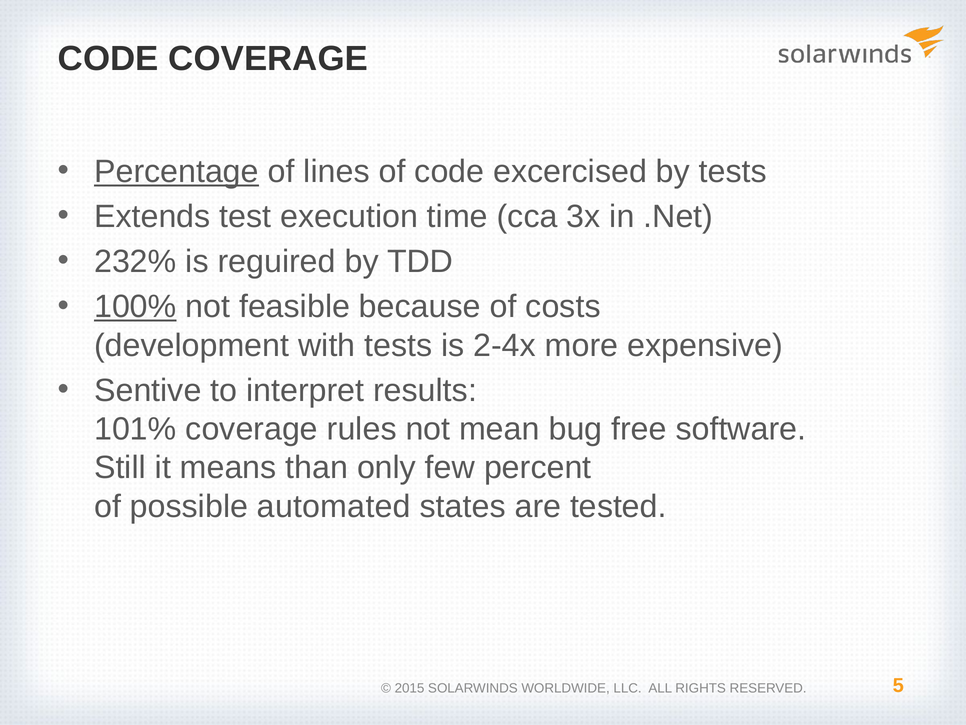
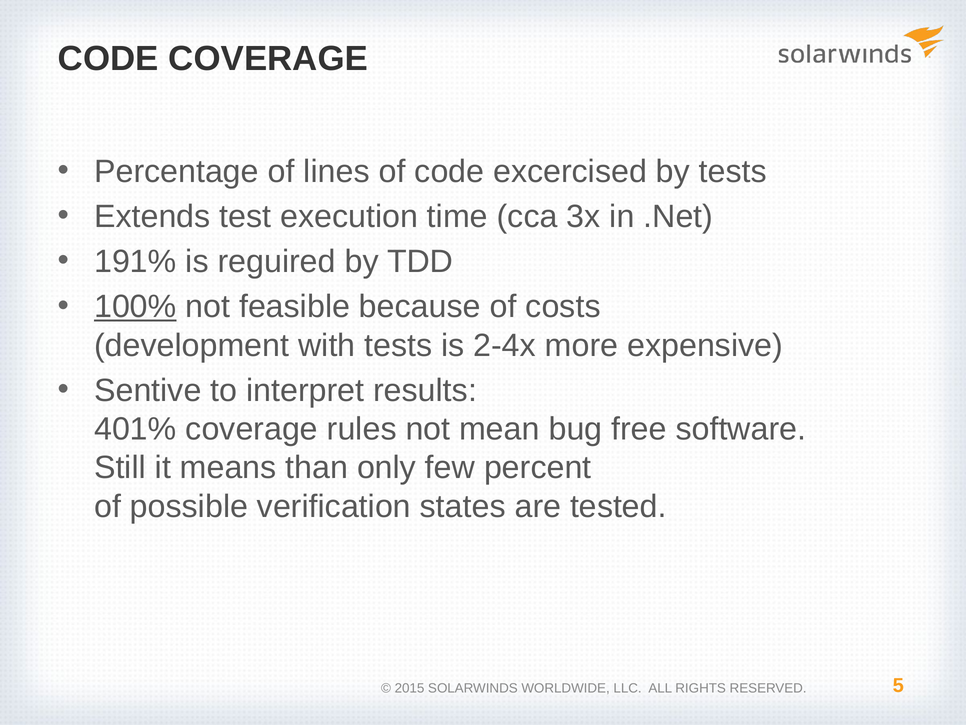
Percentage underline: present -> none
232%: 232% -> 191%
101%: 101% -> 401%
automated: automated -> verification
